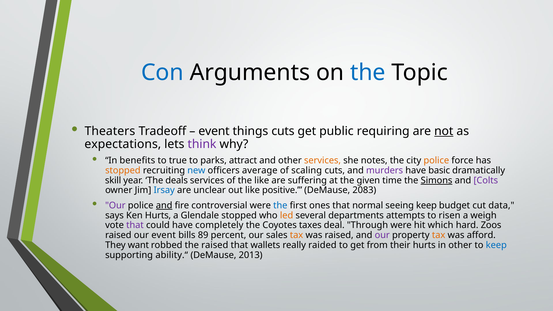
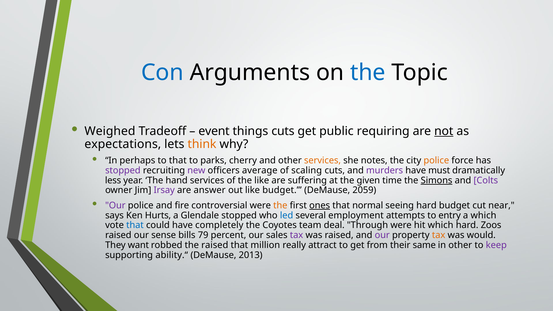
Theaters: Theaters -> Weighed
think colour: purple -> orange
benefits: benefits -> perhaps
to true: true -> that
attract: attract -> cherry
stopped at (123, 170) colour: orange -> purple
new colour: blue -> purple
basic: basic -> must
skill: skill -> less
deals: deals -> hand
Irsay colour: blue -> purple
unclear: unclear -> answer
like positive: positive -> budget
2083: 2083 -> 2059
and at (164, 205) underline: present -> none
the at (280, 205) colour: blue -> orange
ones underline: none -> present
seeing keep: keep -> hard
data: data -> near
led colour: orange -> blue
departments: departments -> employment
risen: risen -> entry
a weigh: weigh -> which
that at (135, 225) colour: purple -> blue
taxes: taxes -> team
our event: event -> sense
89: 89 -> 79
tax at (297, 235) colour: orange -> purple
afford: afford -> would
wallets: wallets -> million
raided: raided -> attract
their hurts: hurts -> same
keep at (496, 245) colour: blue -> purple
